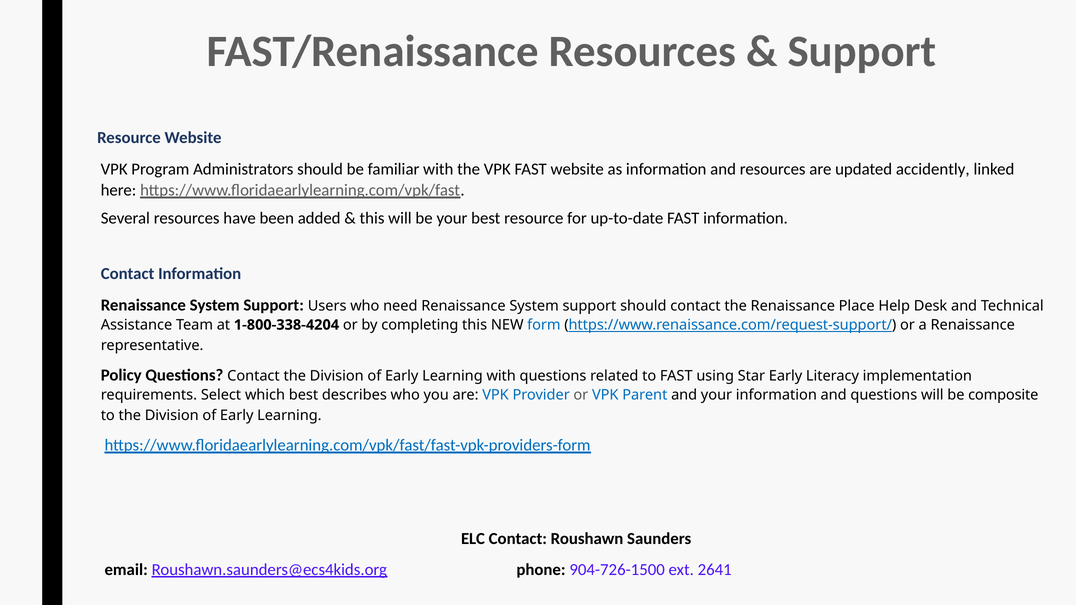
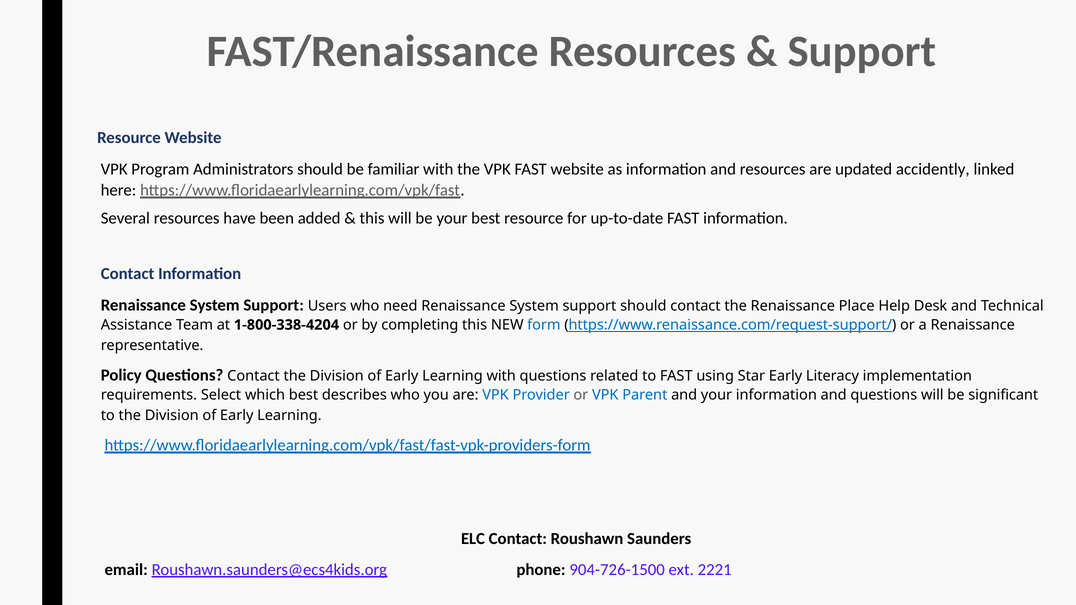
composite: composite -> significant
2641: 2641 -> 2221
